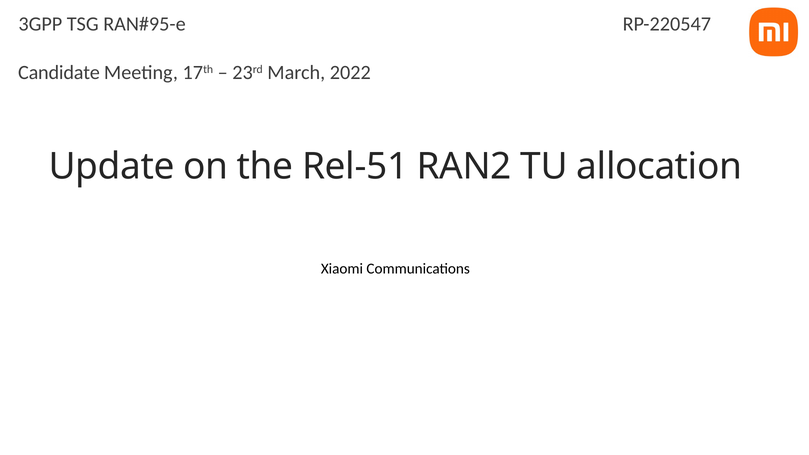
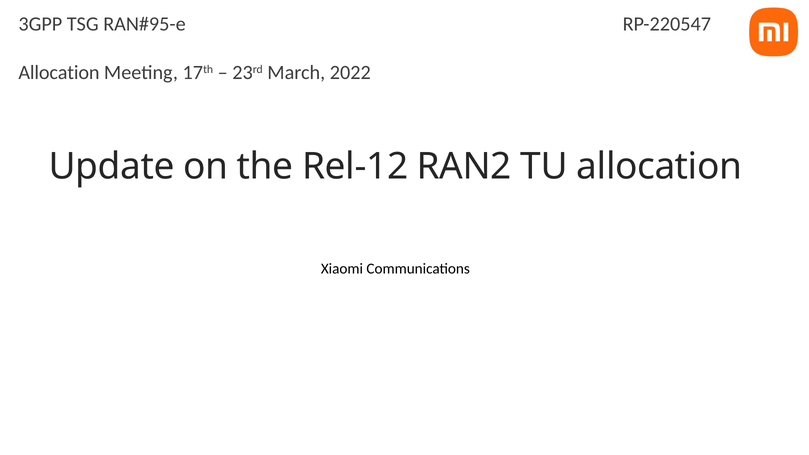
Candidate at (59, 73): Candidate -> Allocation
Rel-51: Rel-51 -> Rel-12
